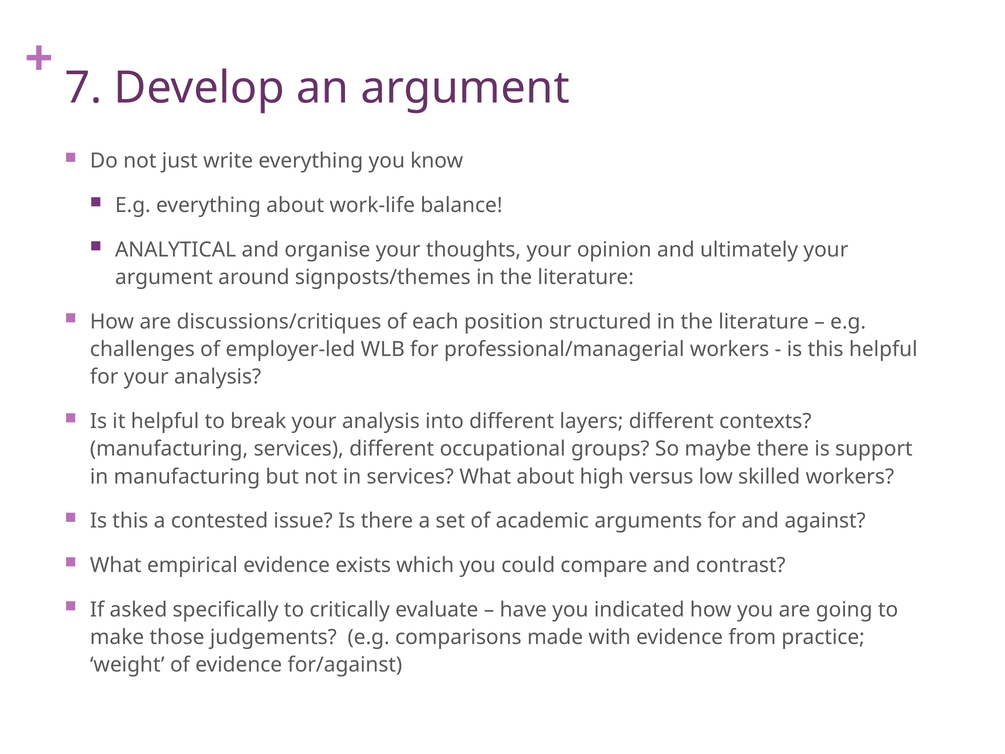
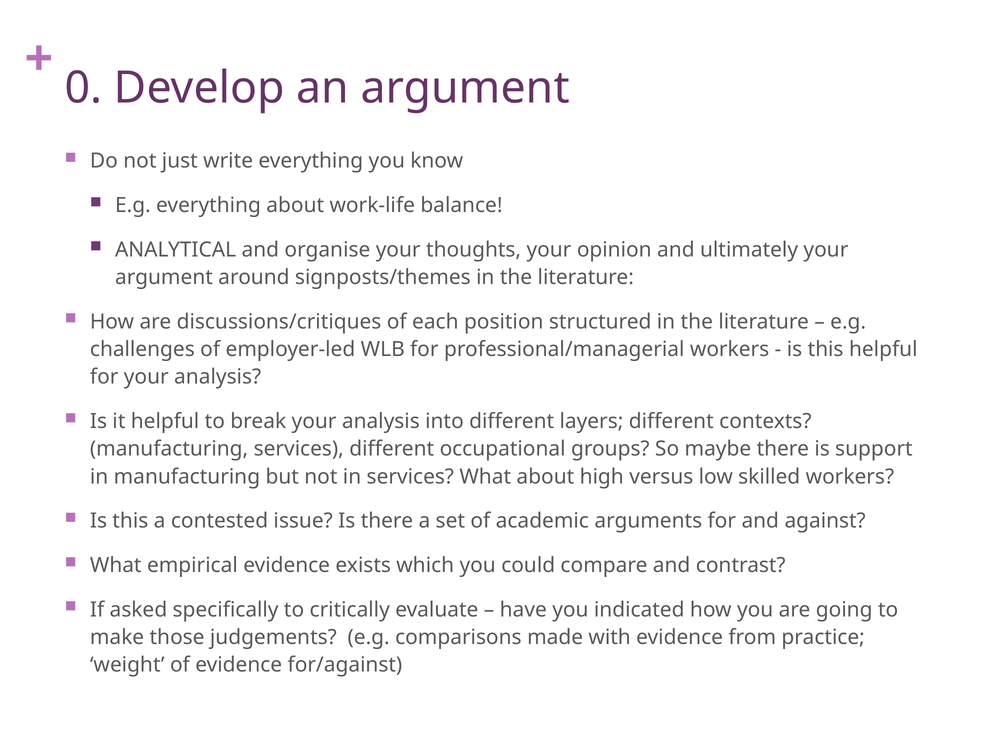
7: 7 -> 0
